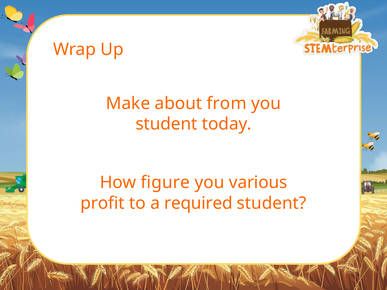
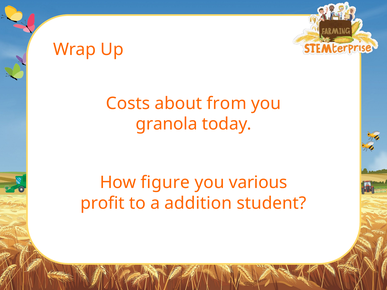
Make: Make -> Costs
student at (166, 124): student -> granola
required: required -> addition
